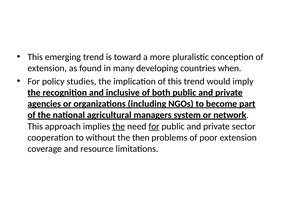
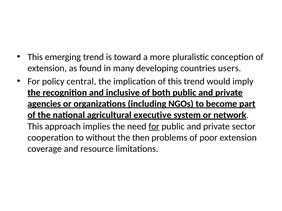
when: when -> users
studies: studies -> central
managers: managers -> executive
the at (119, 127) underline: present -> none
